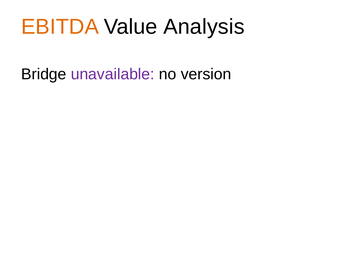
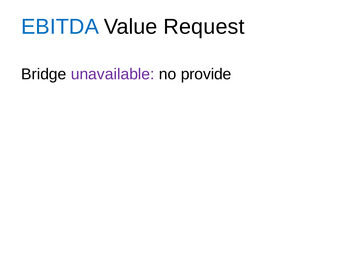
EBITDA colour: orange -> blue
Analysis: Analysis -> Request
version: version -> provide
